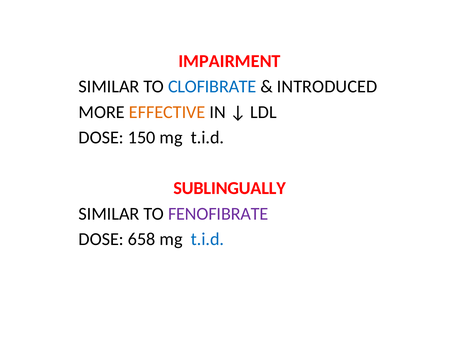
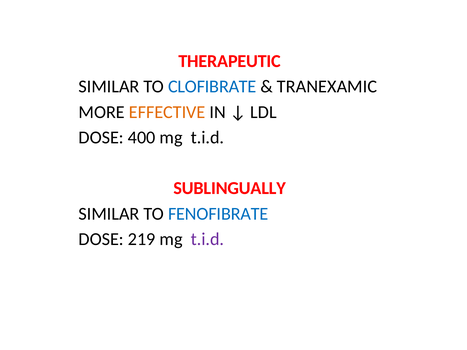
IMPAIRMENT: IMPAIRMENT -> THERAPEUTIC
INTRODUCED: INTRODUCED -> TRANEXAMIC
150: 150 -> 400
FENOFIBRATE colour: purple -> blue
658: 658 -> 219
t.i.d at (207, 239) colour: blue -> purple
